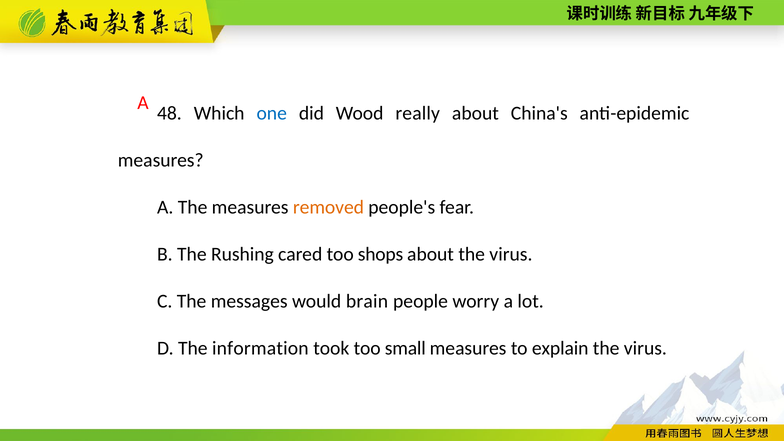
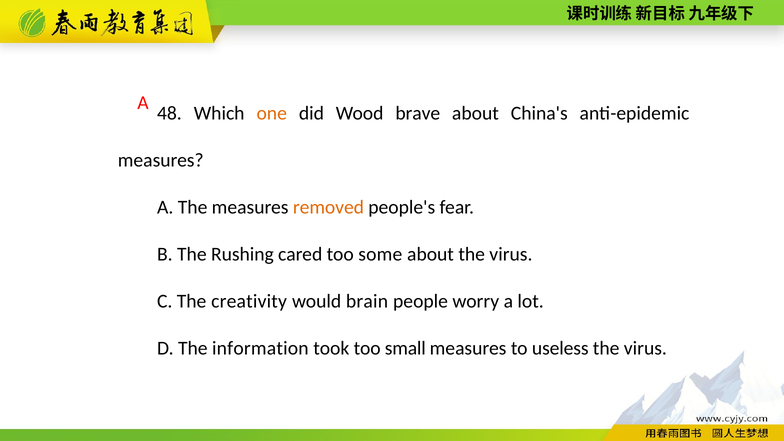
one colour: blue -> orange
really: really -> brave
shops: shops -> some
messages: messages -> creativity
explain: explain -> useless
